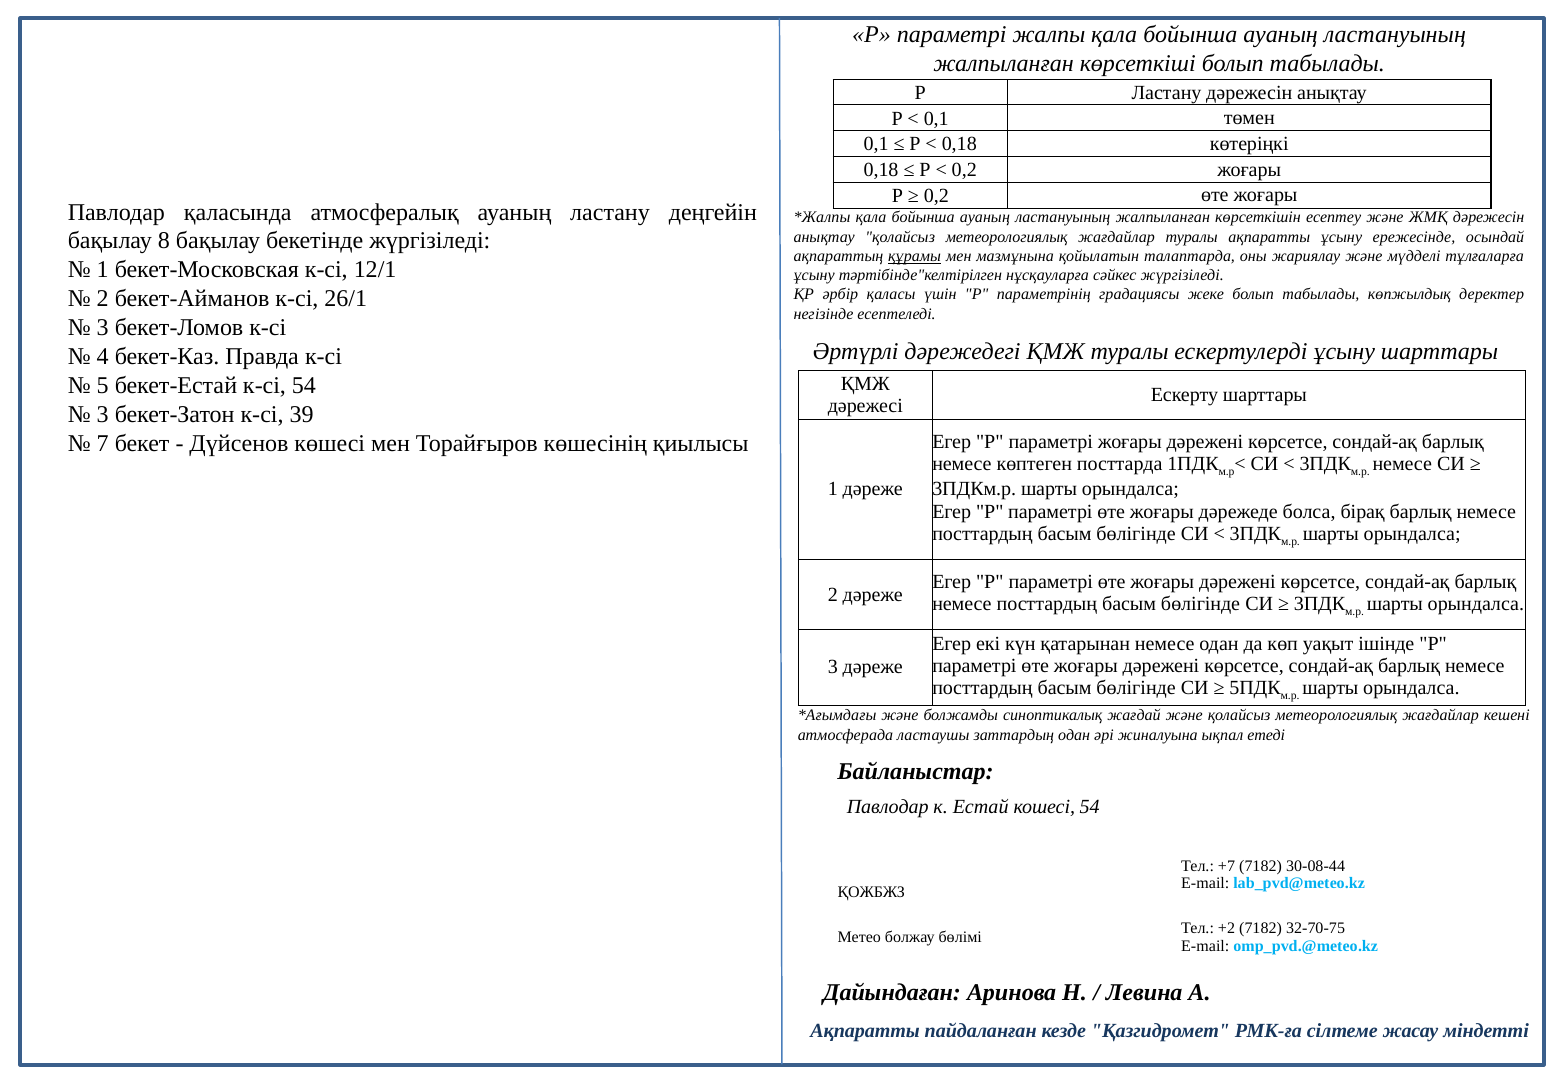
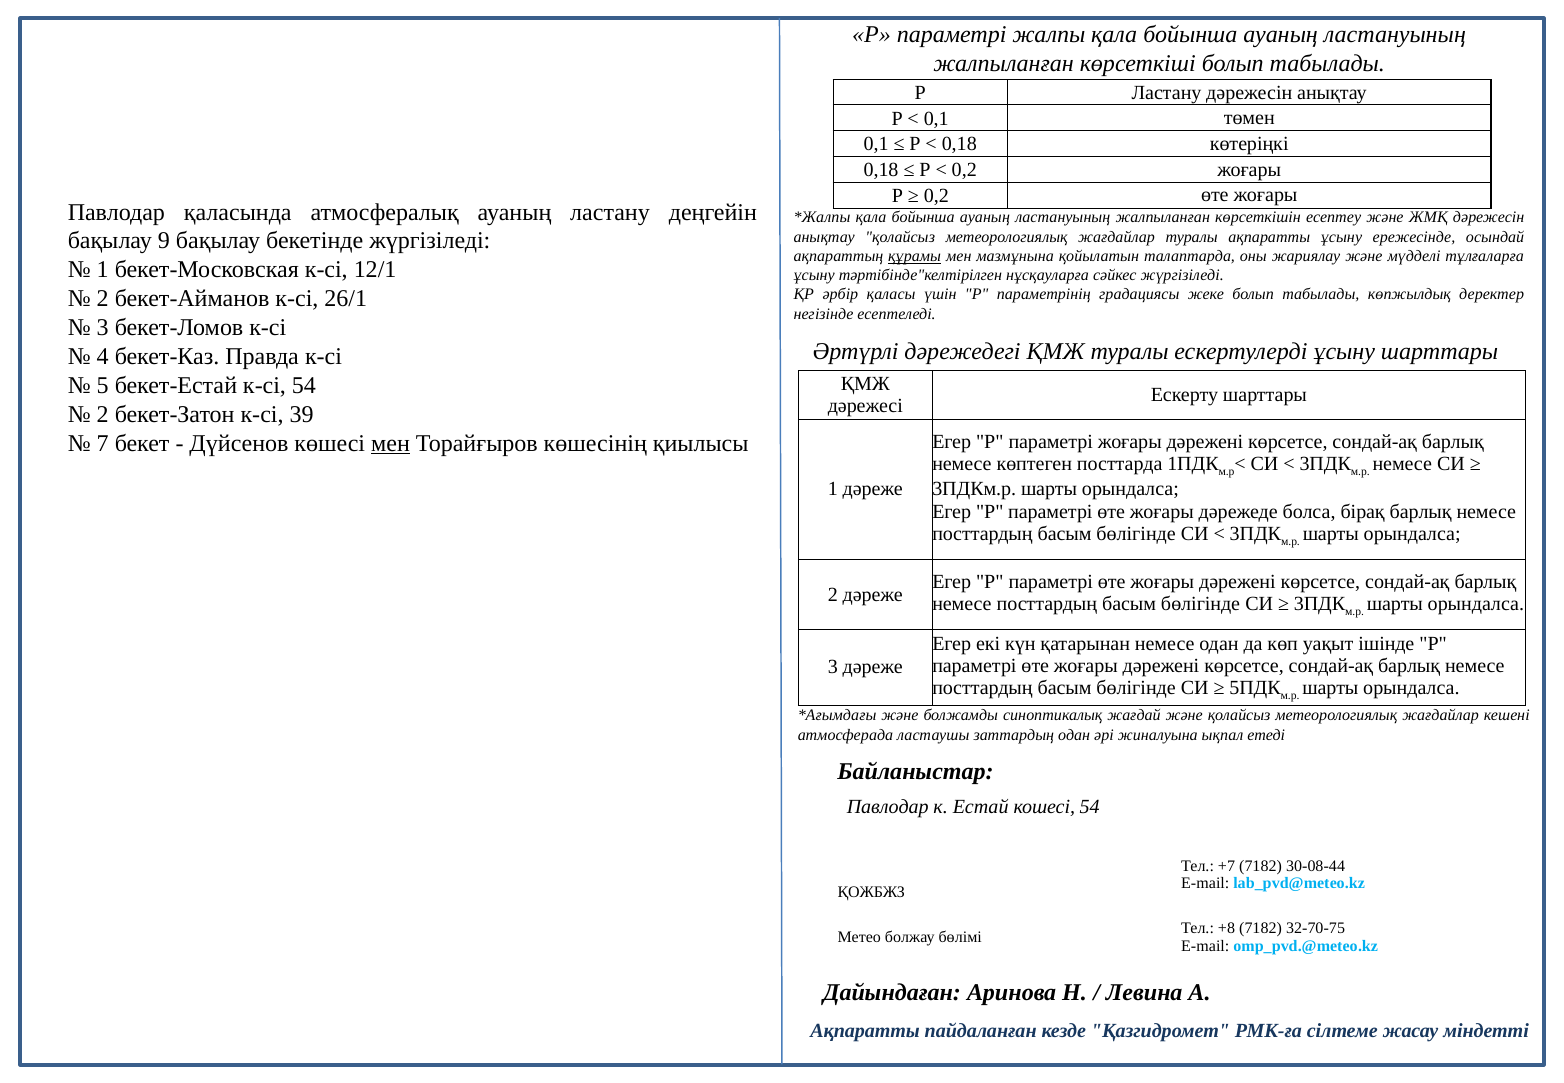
8: 8 -> 9
3 at (103, 414): 3 -> 2
мен at (391, 443) underline: none -> present
+2: +2 -> +8
